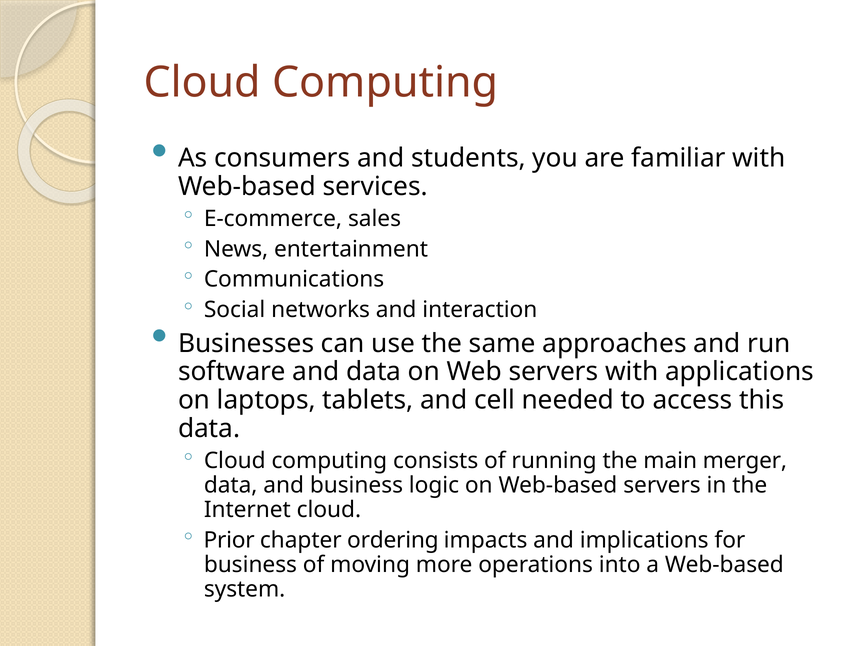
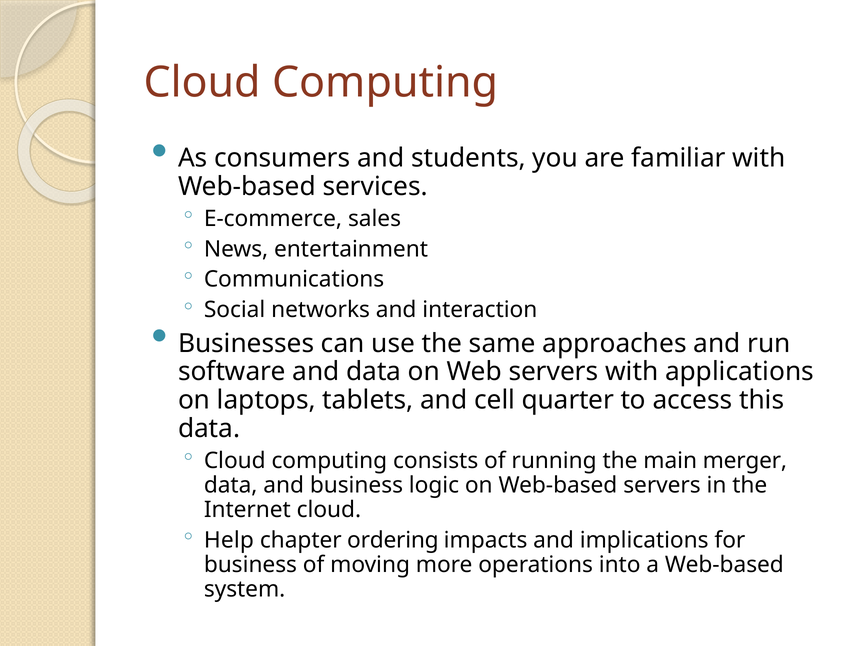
needed: needed -> quarter
Prior: Prior -> Help
